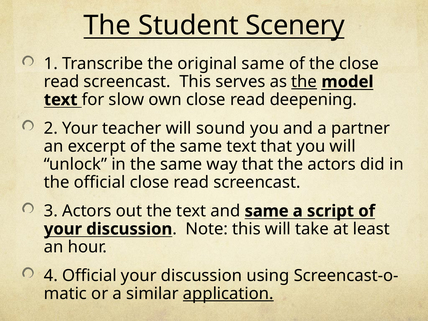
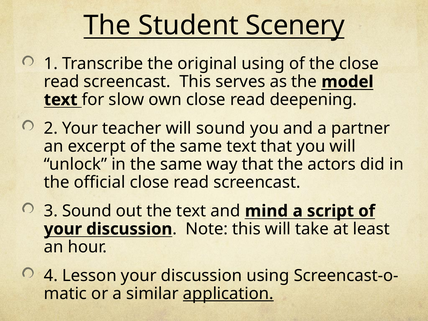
original same: same -> using
the at (304, 82) underline: present -> none
3 Actors: Actors -> Sound
and same: same -> mind
4 Official: Official -> Lesson
